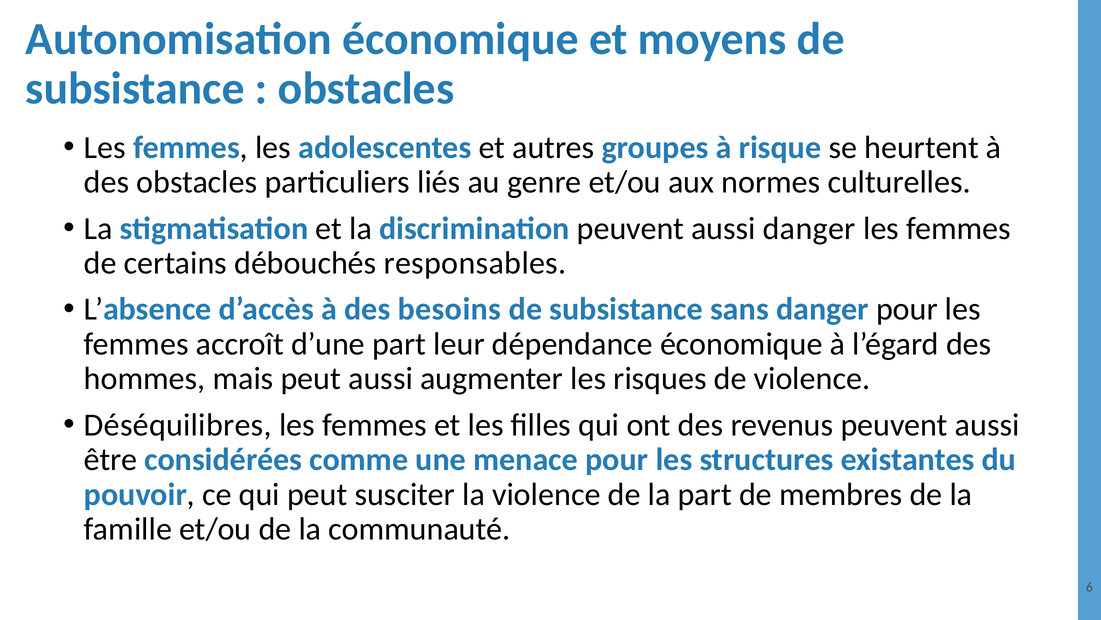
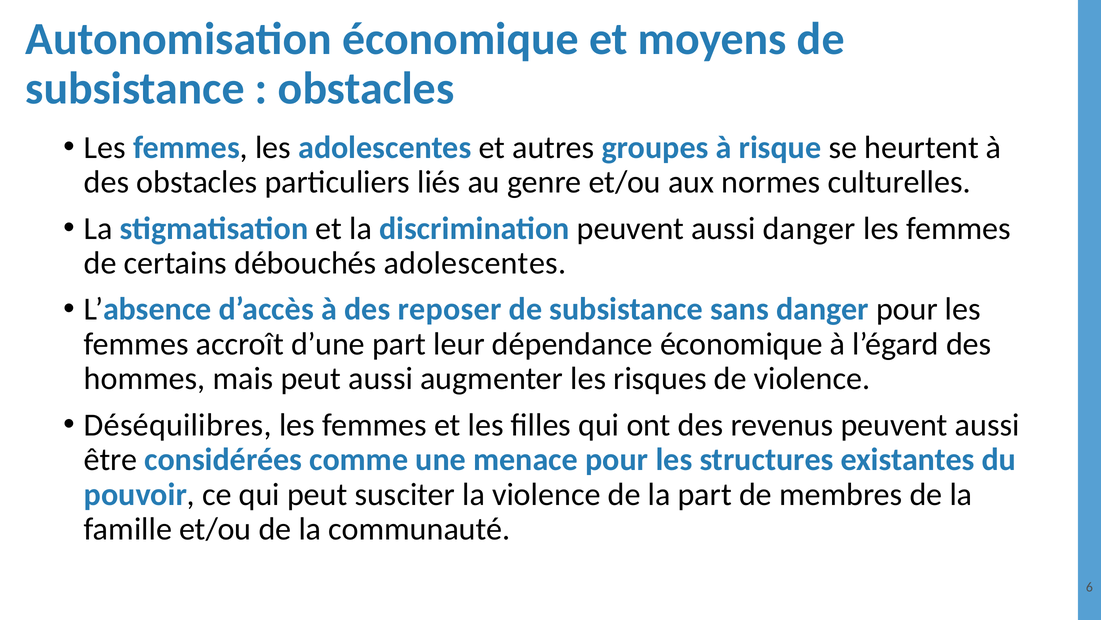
débouchés responsables: responsables -> adolescentes
besoins: besoins -> reposer
